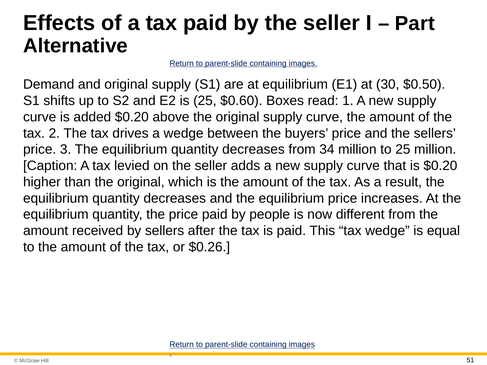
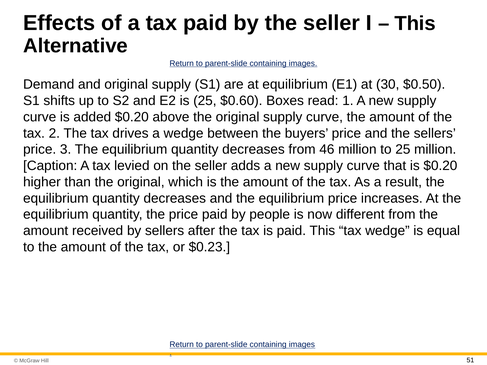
Part at (415, 24): Part -> This
34: 34 -> 46
$0.26: $0.26 -> $0.23
